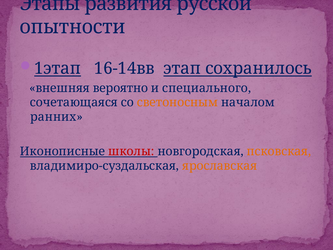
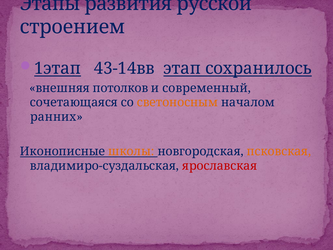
опытности: опытности -> строением
16-14вв: 16-14вв -> 43-14вв
вероятно: вероятно -> потолков
специального: специального -> современный
школы colour: red -> orange
ярославская colour: orange -> red
